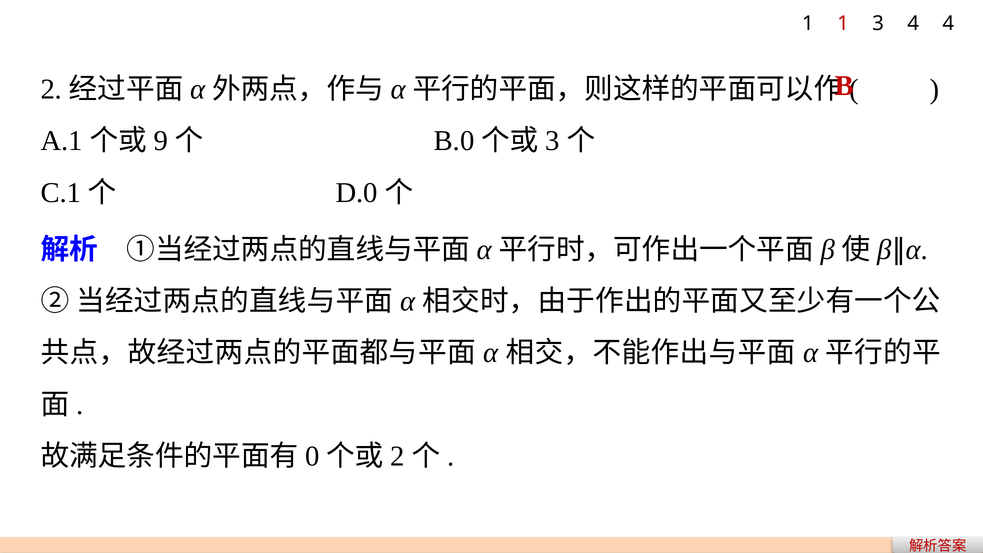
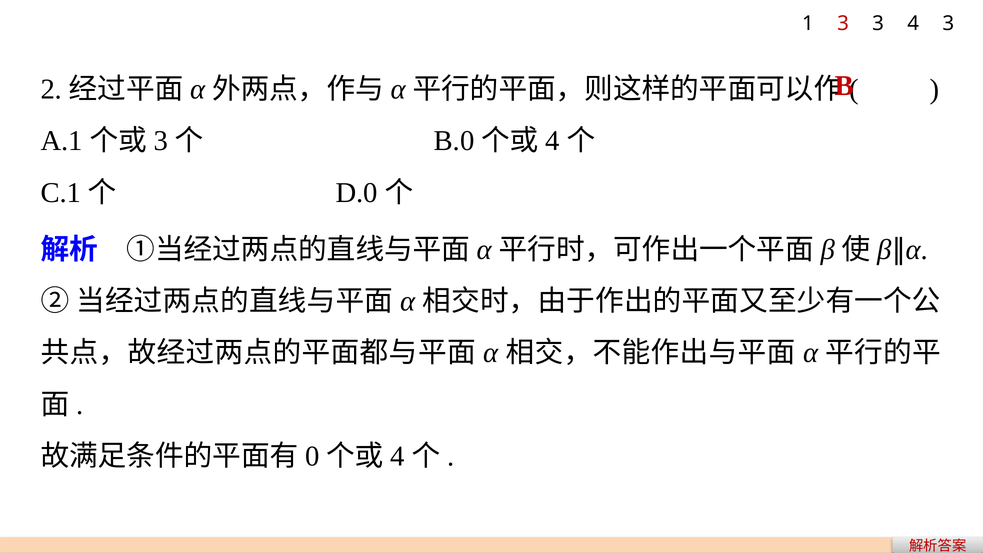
1 1: 1 -> 3
4 4: 4 -> 3
9 at (161, 141): 9 -> 3
3 at (553, 141): 3 -> 4
2 at (398, 456): 2 -> 4
